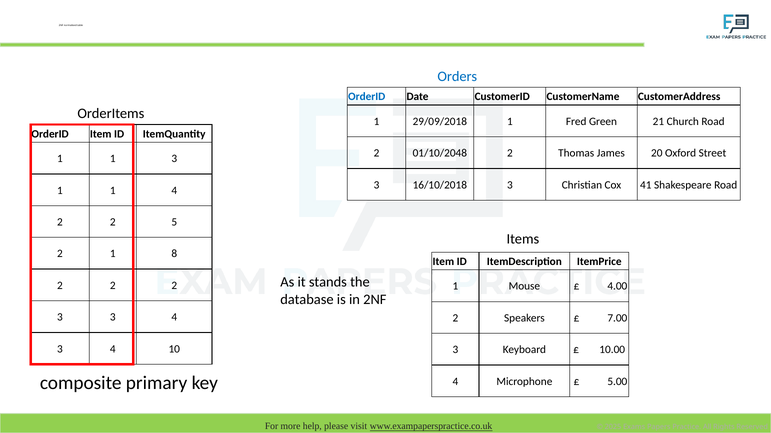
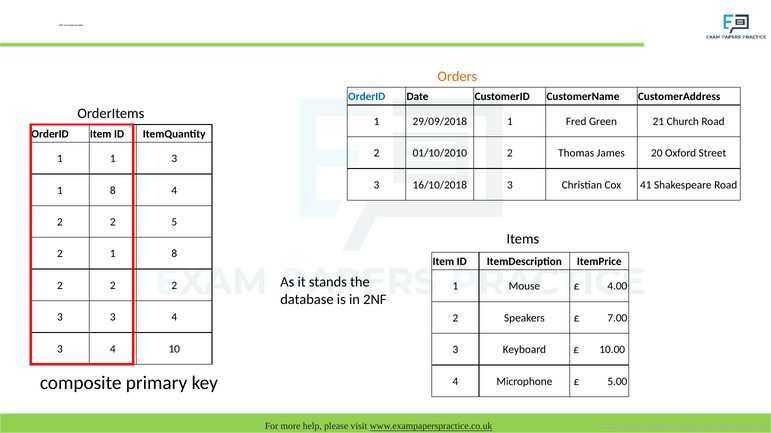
Orders colour: blue -> orange
01/10/2048: 01/10/2048 -> 01/10/2010
1 at (113, 191): 1 -> 8
